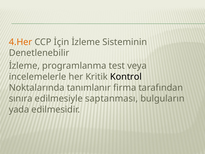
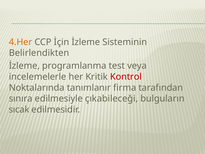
Denetlenebilir: Denetlenebilir -> Belirlendikten
Kontrol colour: black -> red
saptanması: saptanması -> çıkabileceği
yada: yada -> sıcak
